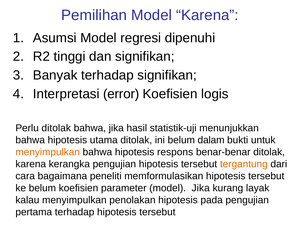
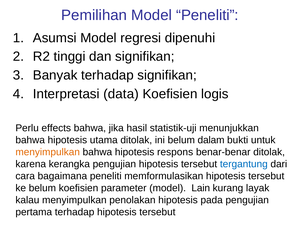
Model Karena: Karena -> Peneliti
error: error -> data
Perlu ditolak: ditolak -> effects
tergantung colour: orange -> blue
model Jika: Jika -> Lain
